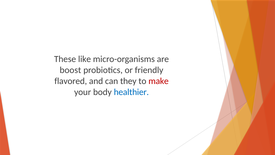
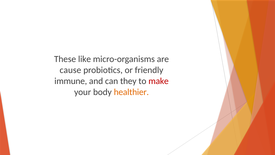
boost: boost -> cause
flavored: flavored -> immune
healthier colour: blue -> orange
